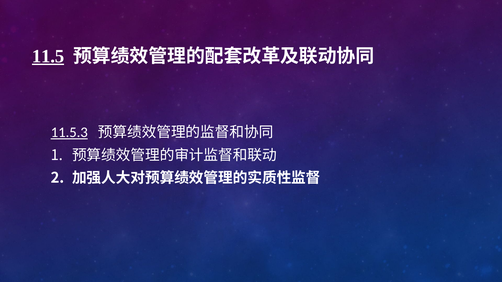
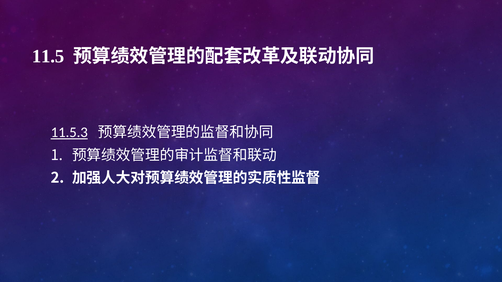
11.5 underline: present -> none
